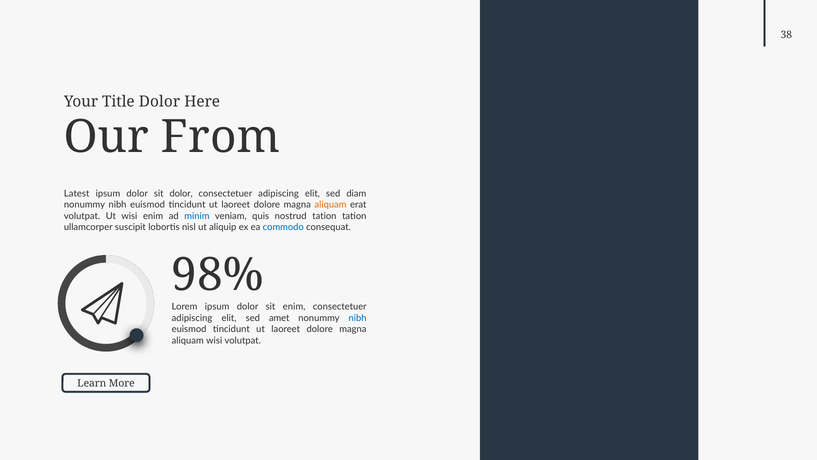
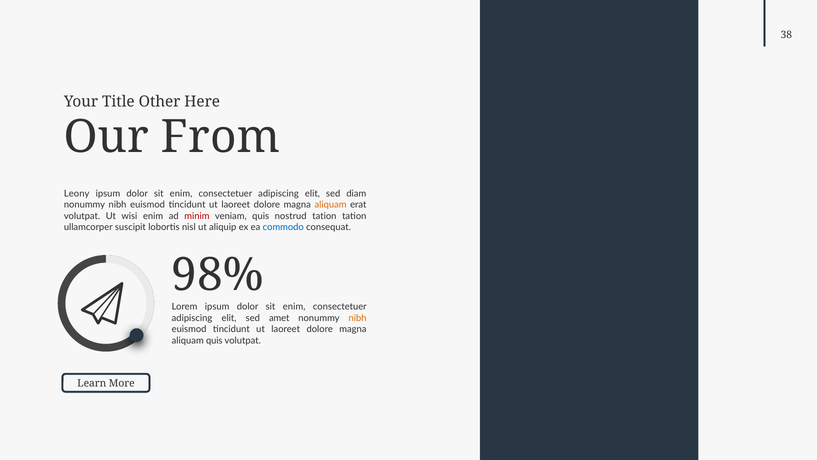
Title Dolor: Dolor -> Other
Latest: Latest -> Leony
dolor at (181, 193): dolor -> enim
minim colour: blue -> red
nibh at (358, 318) colour: blue -> orange
aliquam wisi: wisi -> quis
